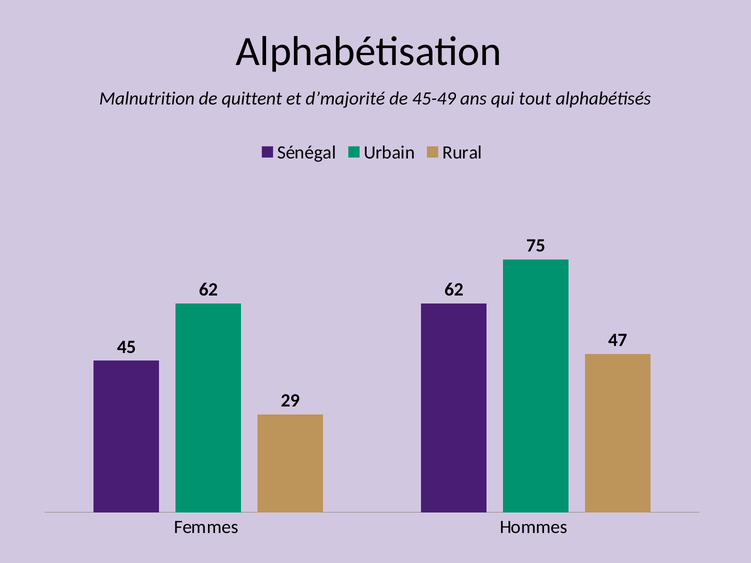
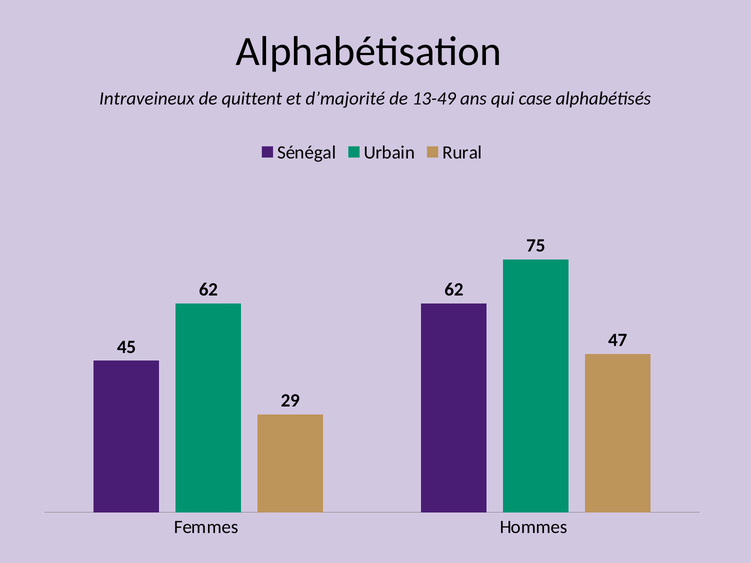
Malnutrition: Malnutrition -> Intraveineux
45-49: 45-49 -> 13-49
tout: tout -> case
